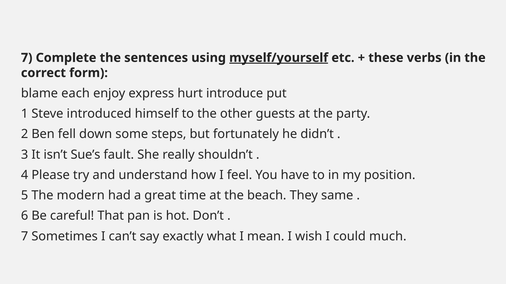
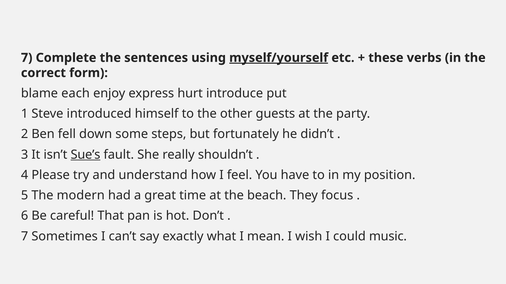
Sue’s underline: none -> present
same: same -> focus
much: much -> music
